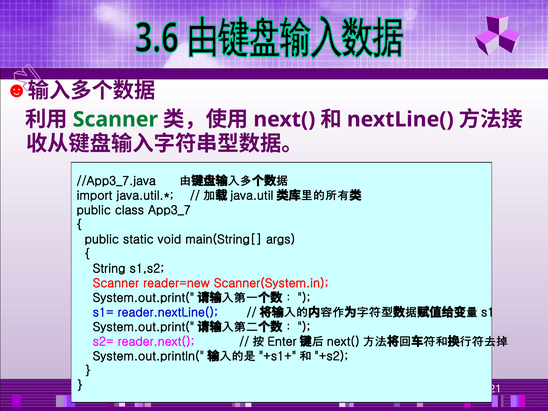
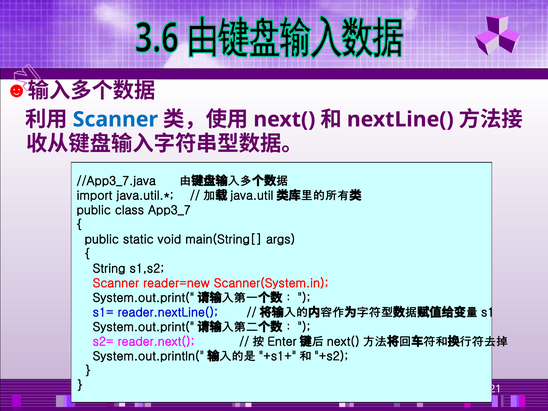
Scanner at (115, 119) colour: green -> blue
